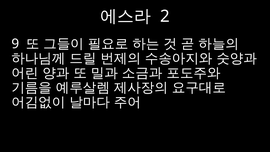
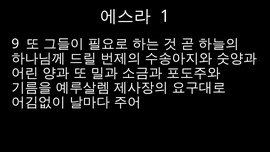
2: 2 -> 1
